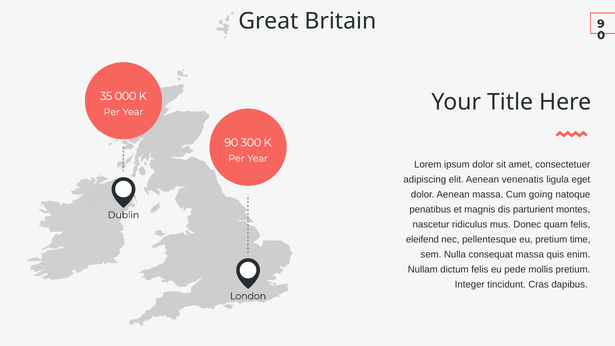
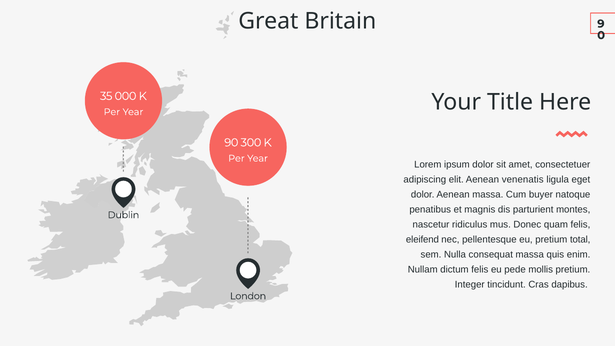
going: going -> buyer
time: time -> total
